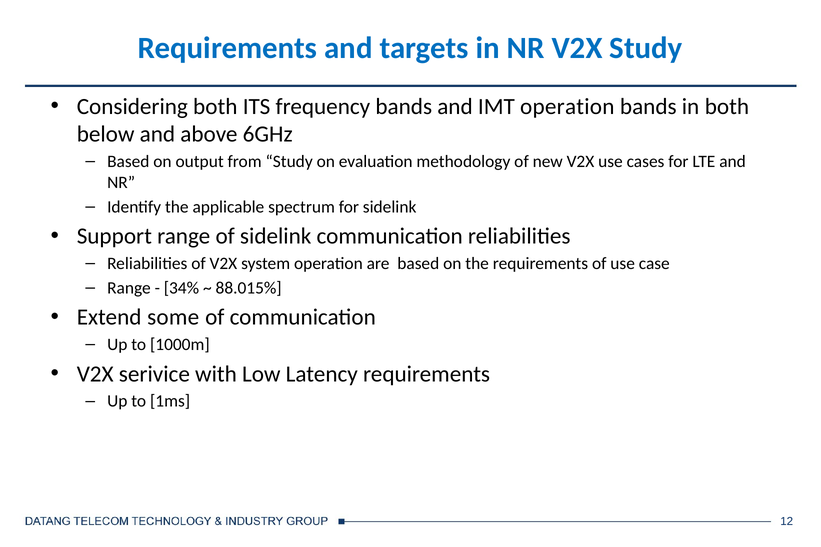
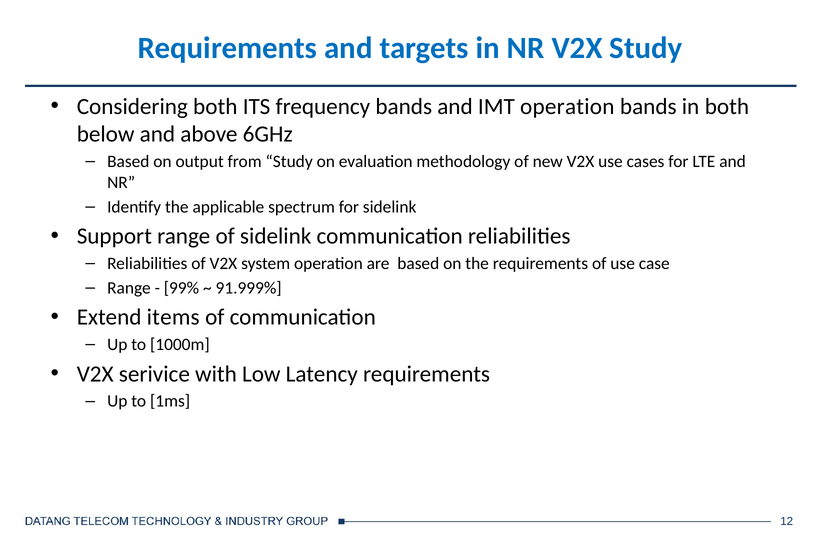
34%: 34% -> 99%
88.015%: 88.015% -> 91.999%
some: some -> items
